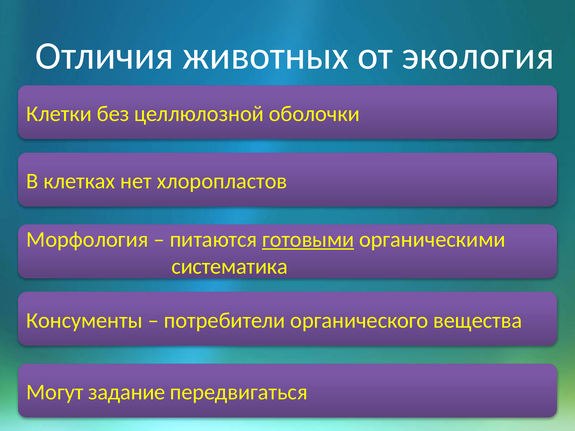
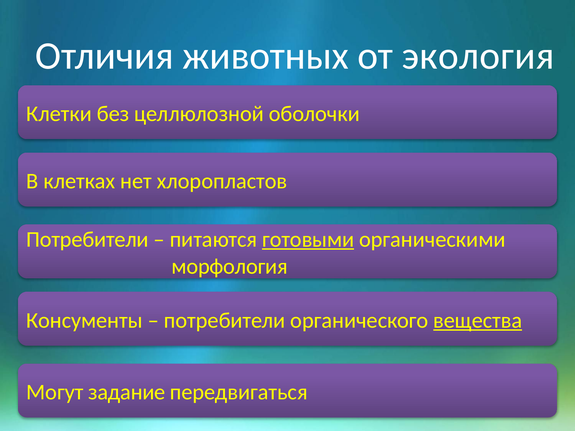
Морфология at (87, 240): Морфология -> Потребители
систематика: систематика -> морфология
вещества underline: none -> present
